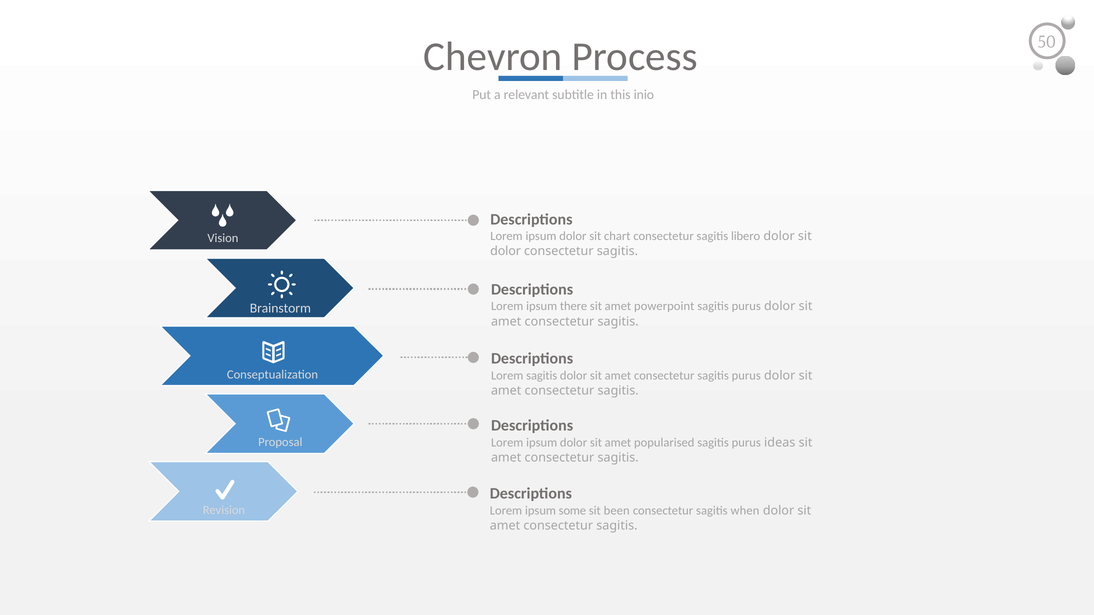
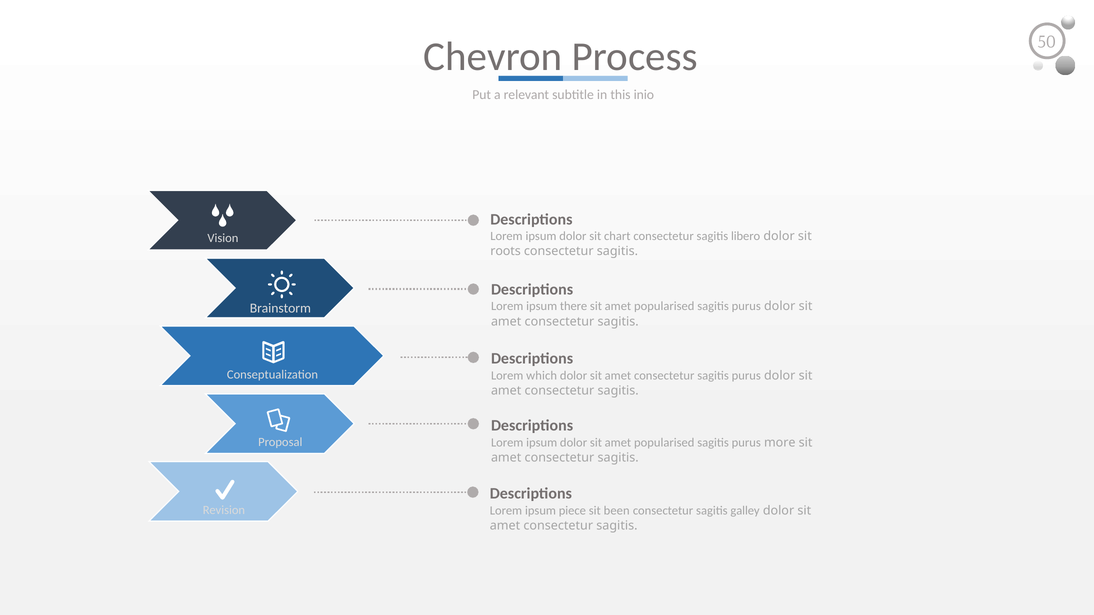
dolor at (506, 252): dolor -> roots
powerpoint at (664, 306): powerpoint -> popularised
Lorem sagitis: sagitis -> which
ideas: ideas -> more
some: some -> piece
when: when -> galley
